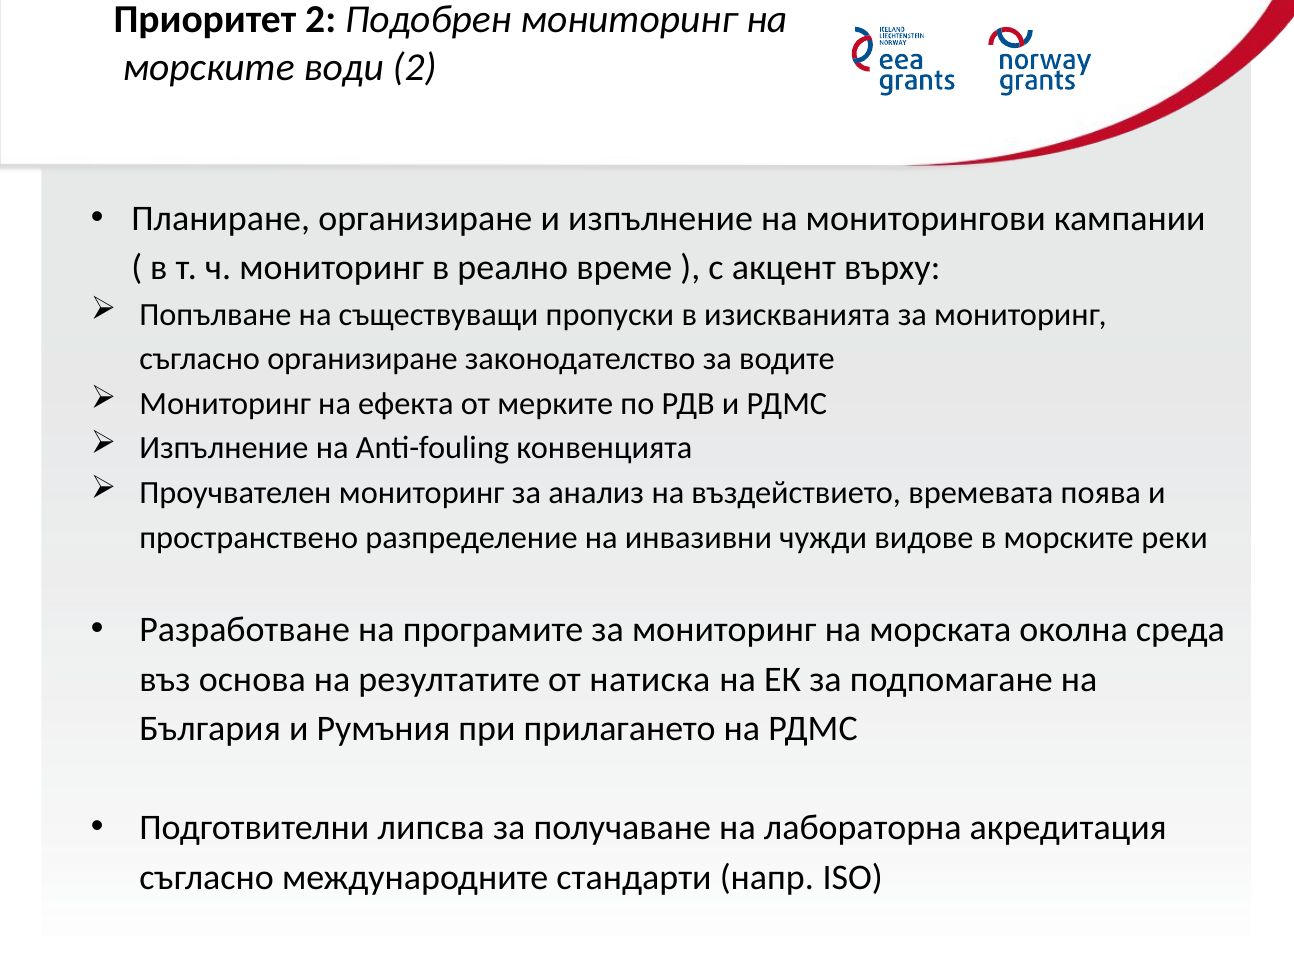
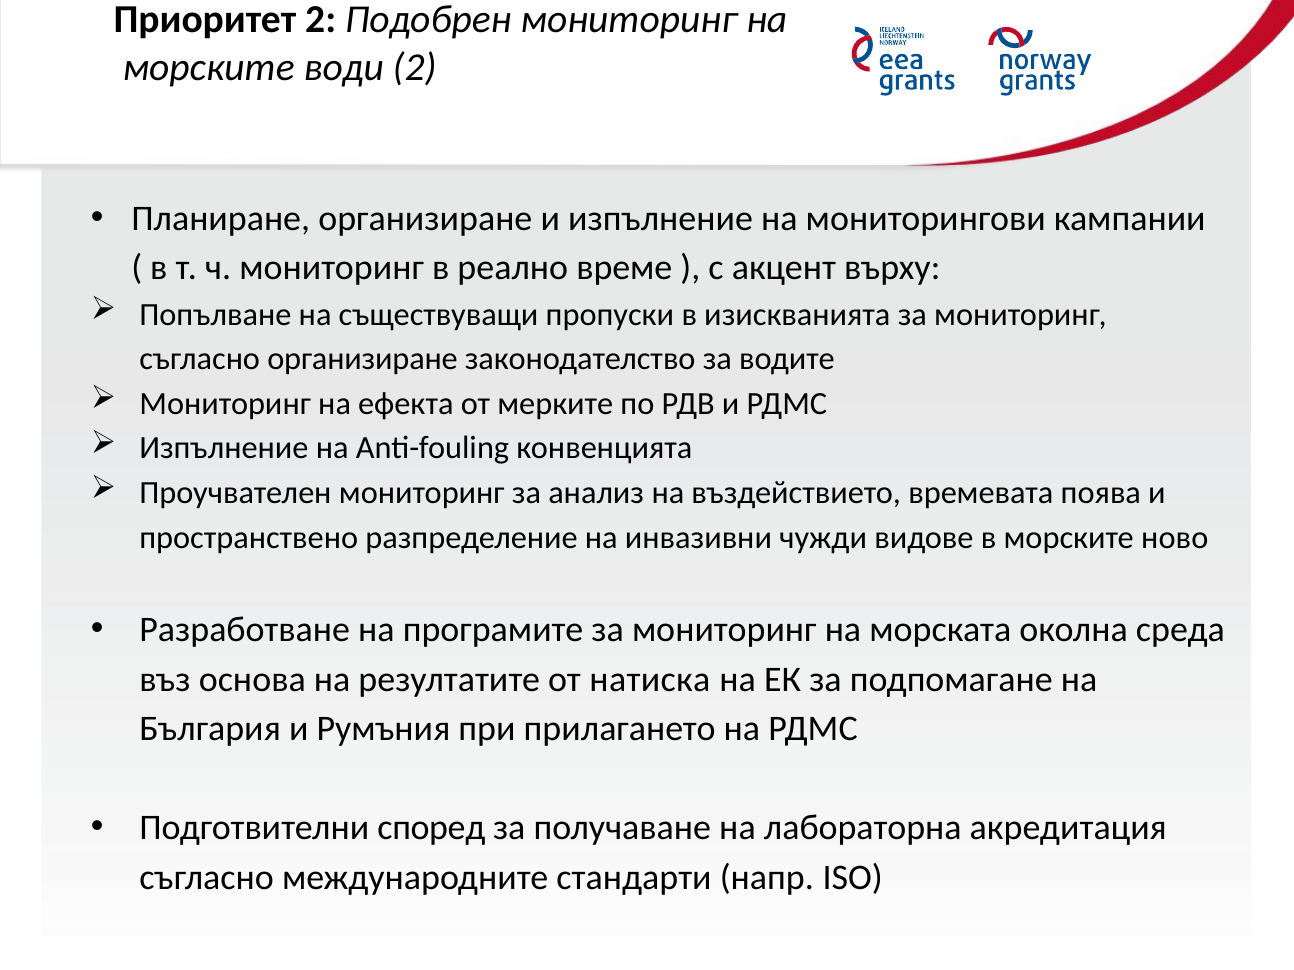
реки: реки -> ново
липсва: липсва -> според
